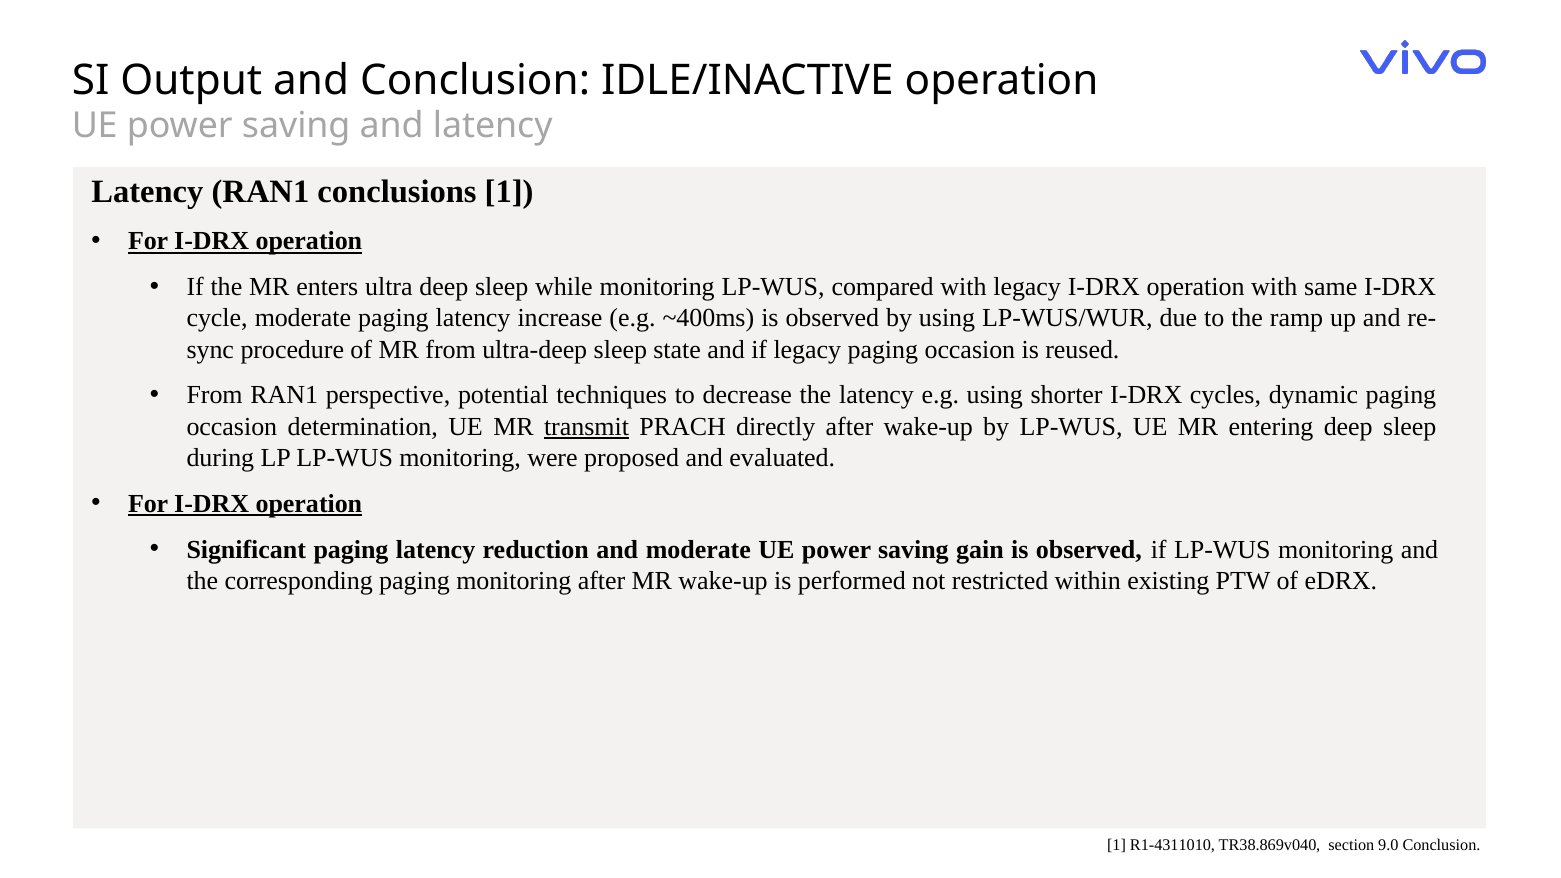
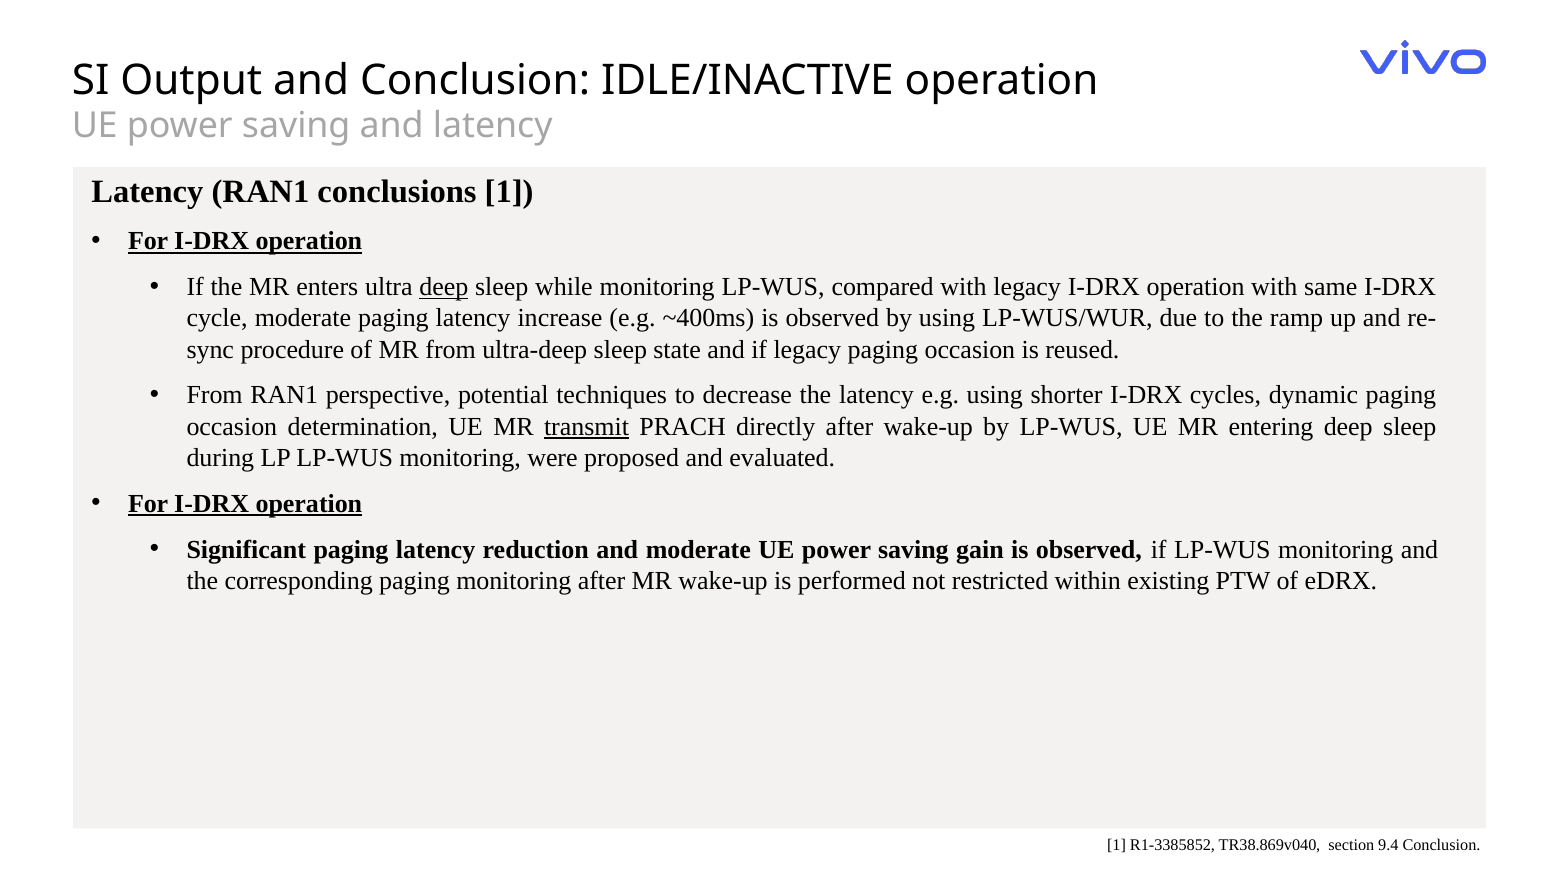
deep at (444, 287) underline: none -> present
R1-4311010: R1-4311010 -> R1-3385852
9.0: 9.0 -> 9.4
